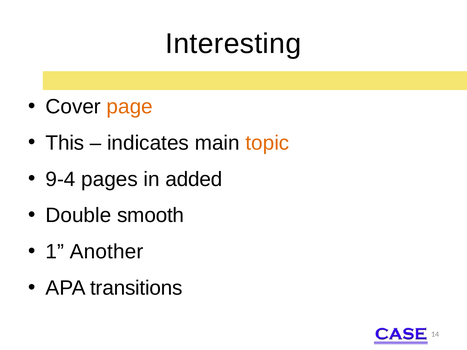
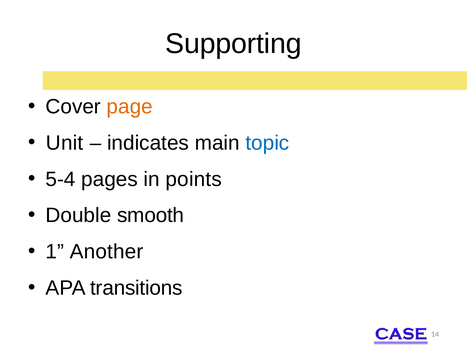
Interesting: Interesting -> Supporting
This: This -> Unit
topic colour: orange -> blue
9-4: 9-4 -> 5-4
added: added -> points
